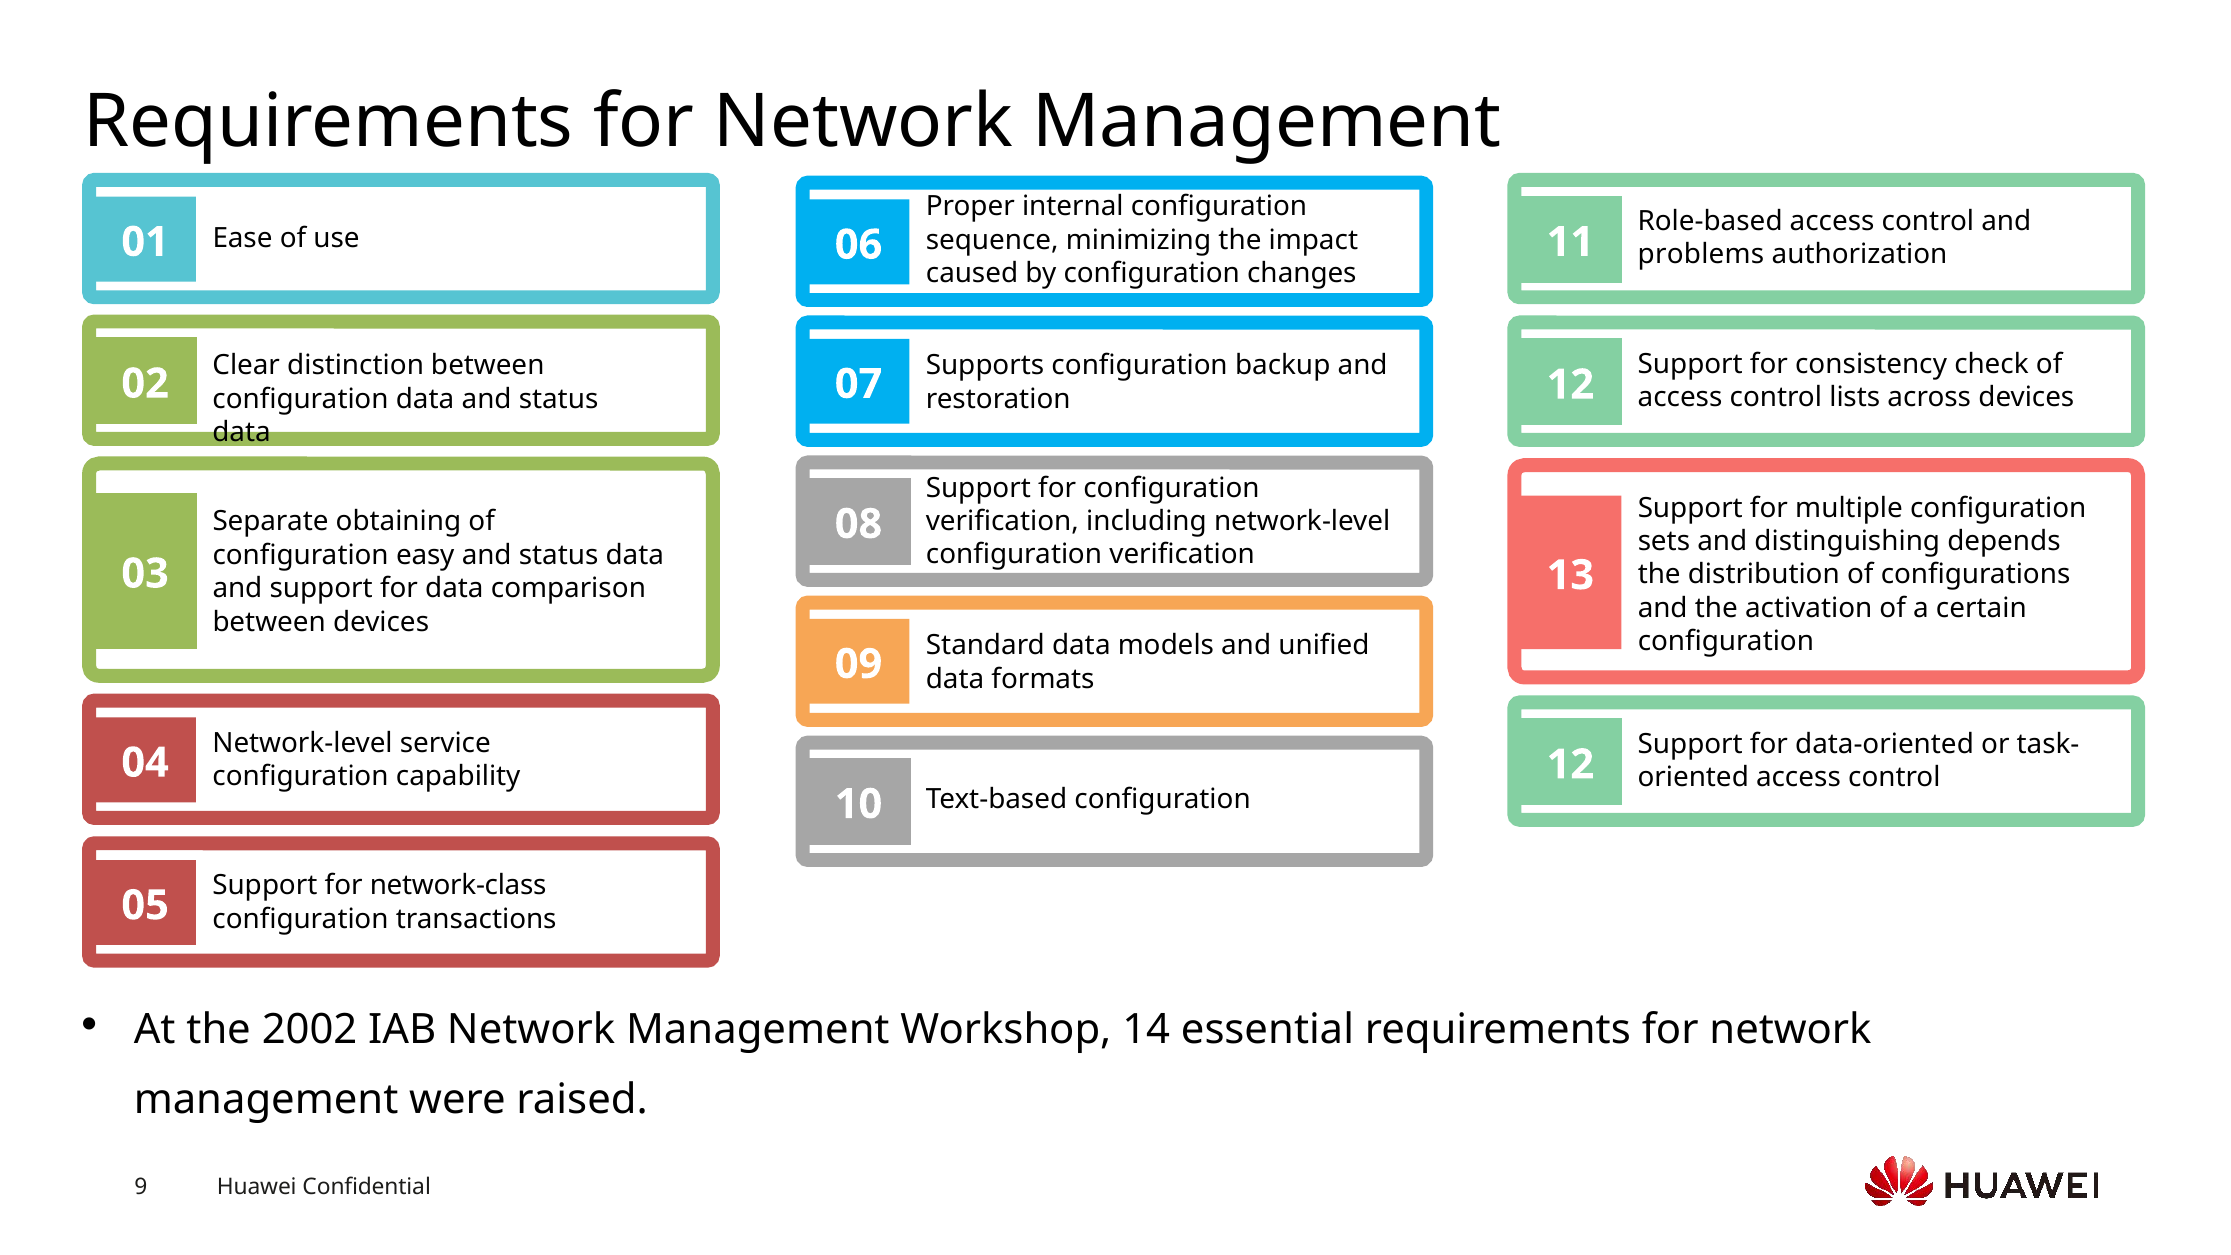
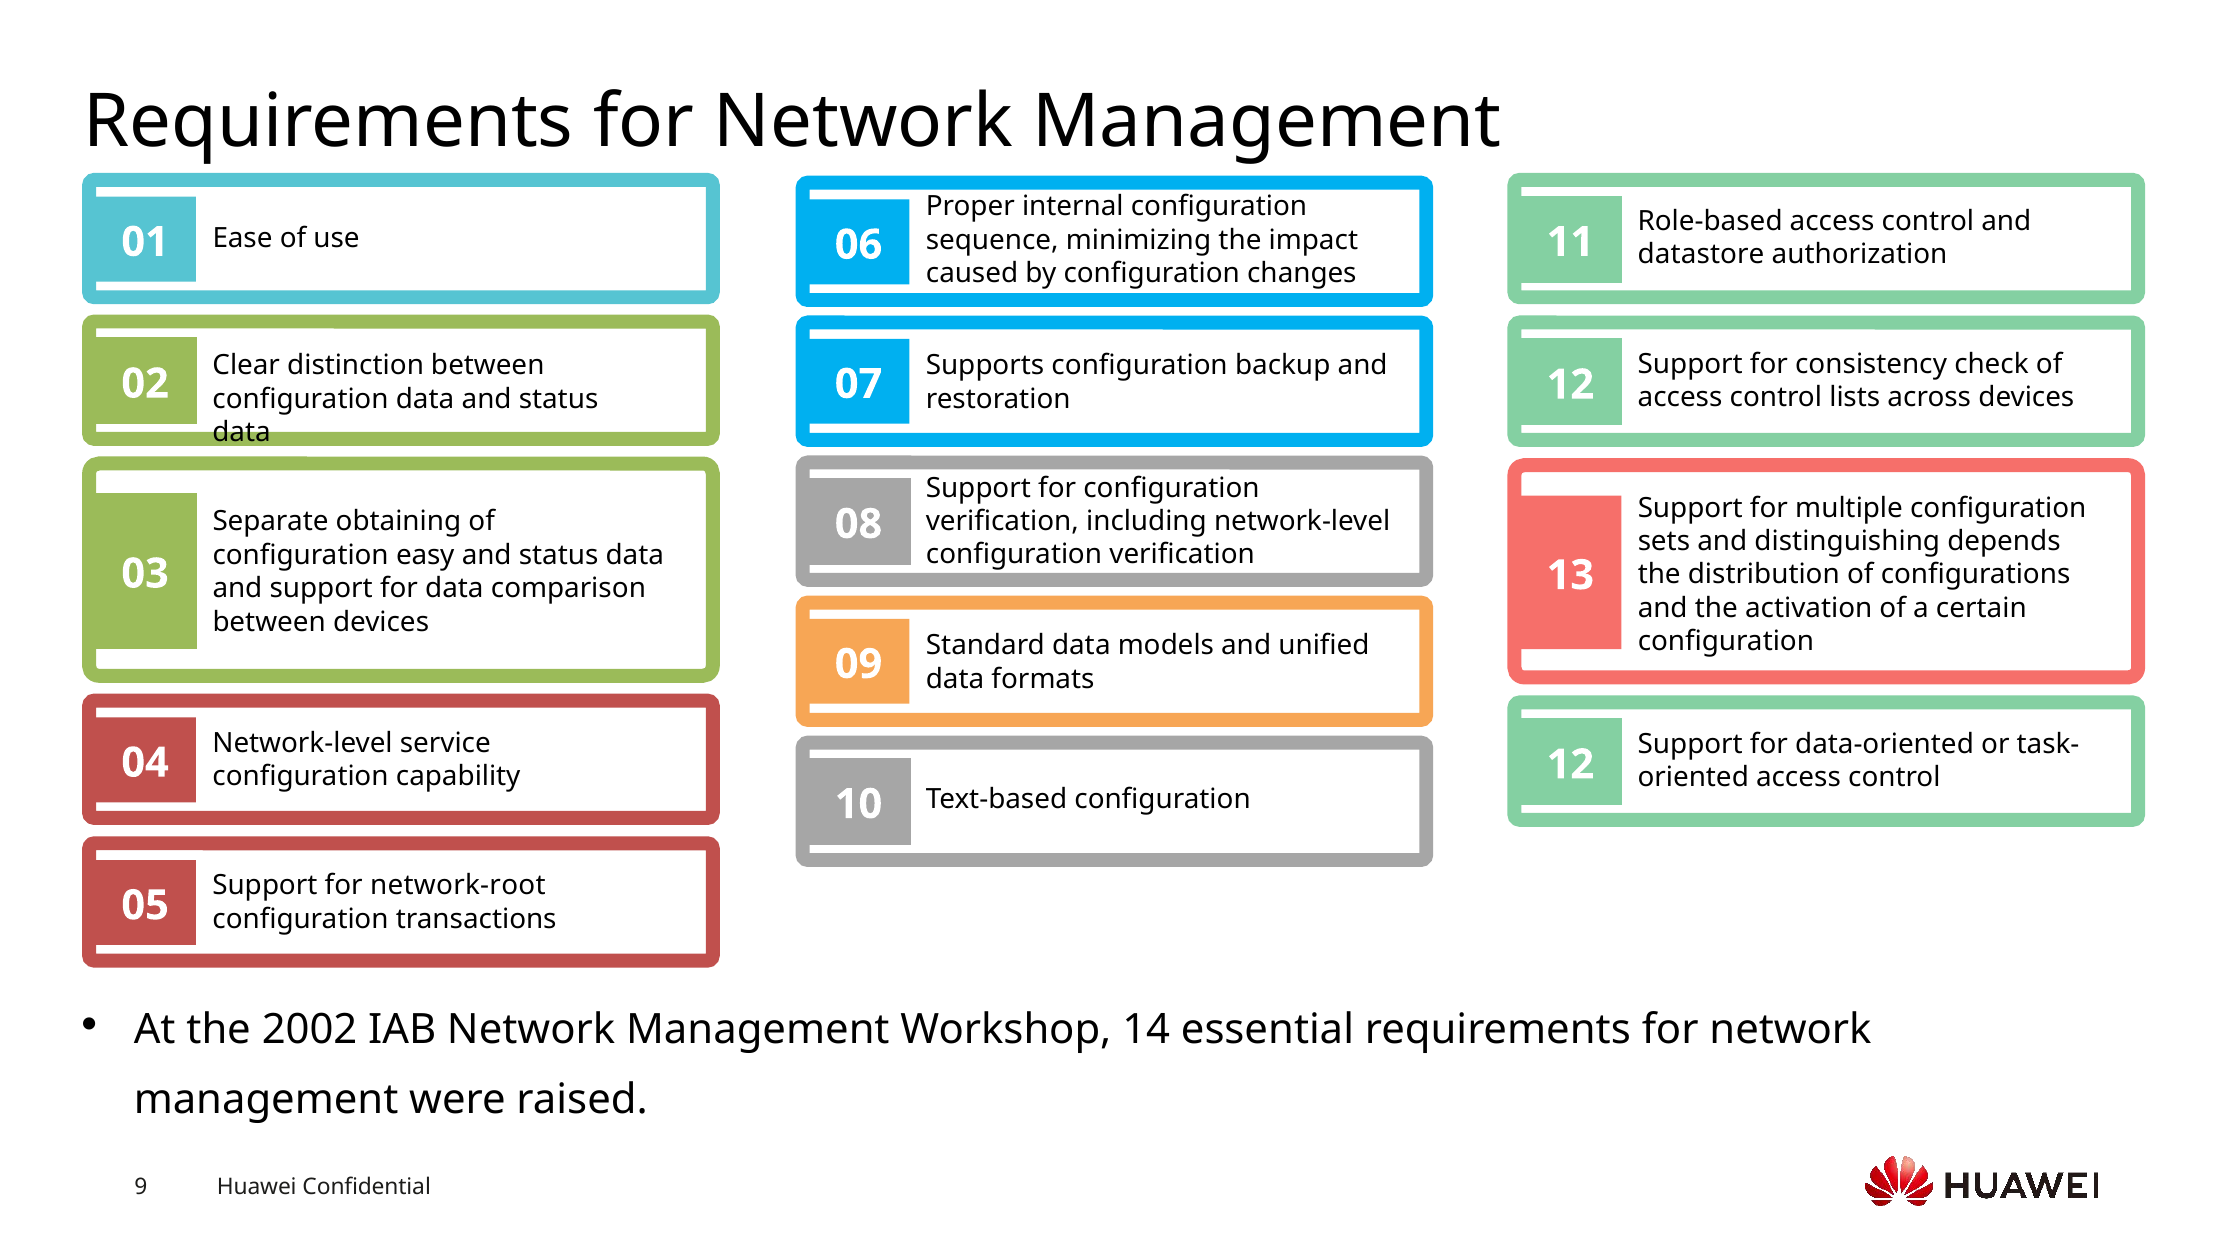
problems: problems -> datastore
network-class: network-class -> network-root
